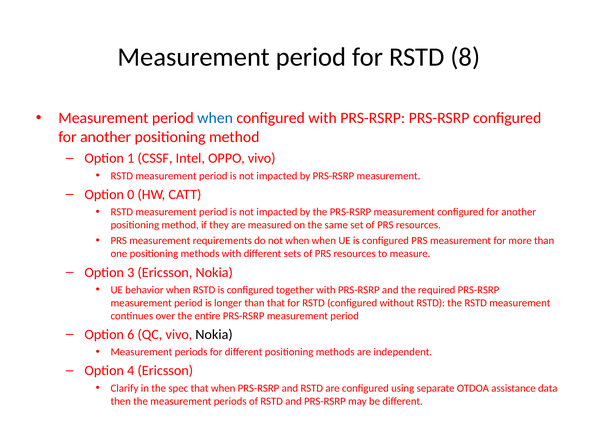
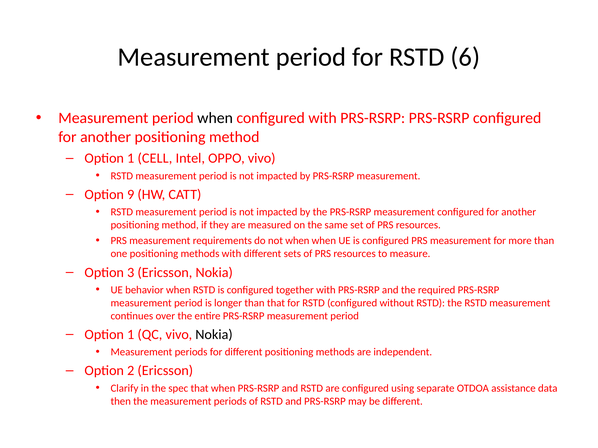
8: 8 -> 6
when at (215, 118) colour: blue -> black
CSSF: CSSF -> CELL
0: 0 -> 9
6 at (131, 335): 6 -> 1
4: 4 -> 2
